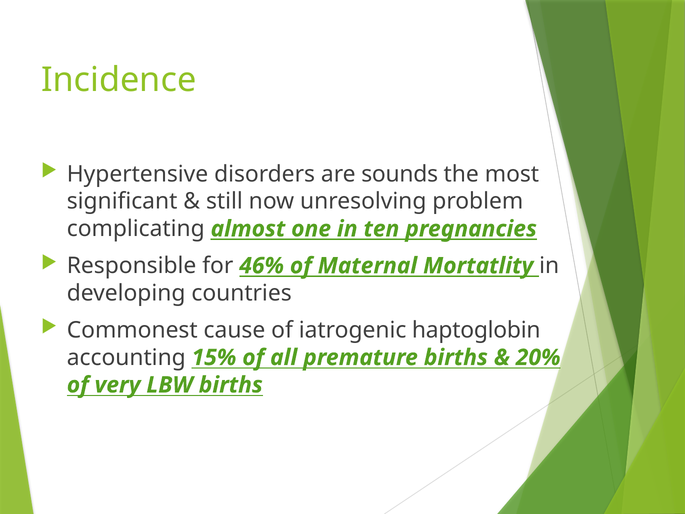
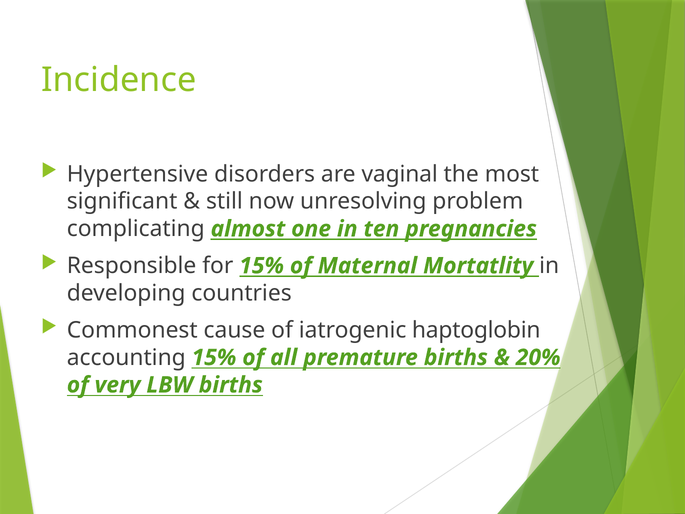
sounds: sounds -> vaginal
for 46%: 46% -> 15%
